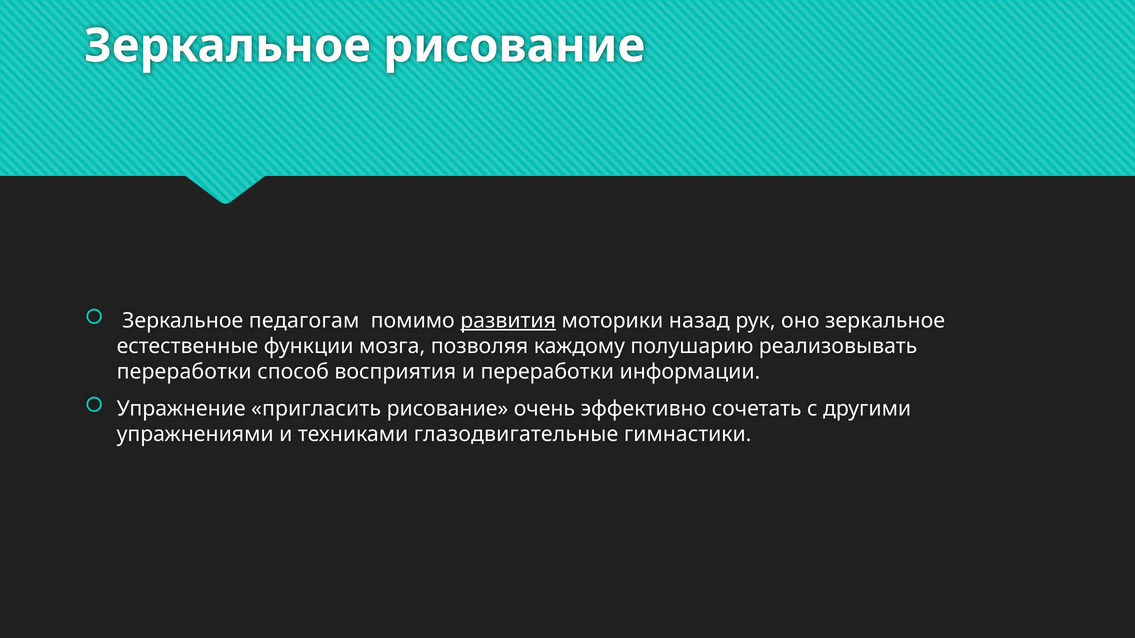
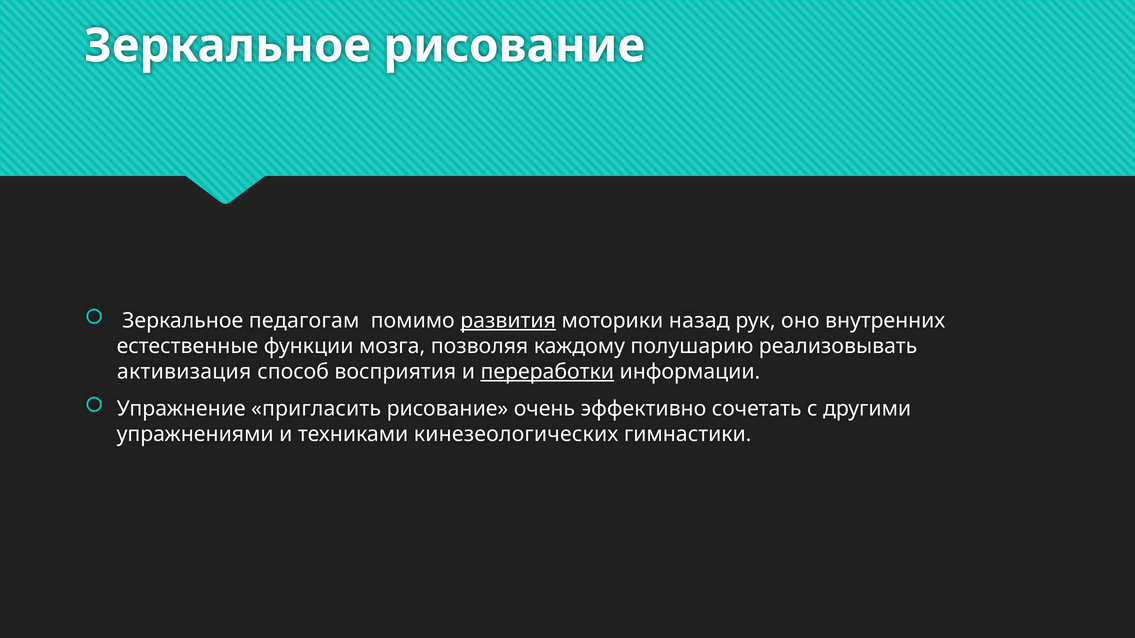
оно зеркальное: зеркальное -> внутренних
переработки at (184, 372): переработки -> активизация
переработки at (547, 372) underline: none -> present
глазодвигательные: глазодвигательные -> кинезеологических
